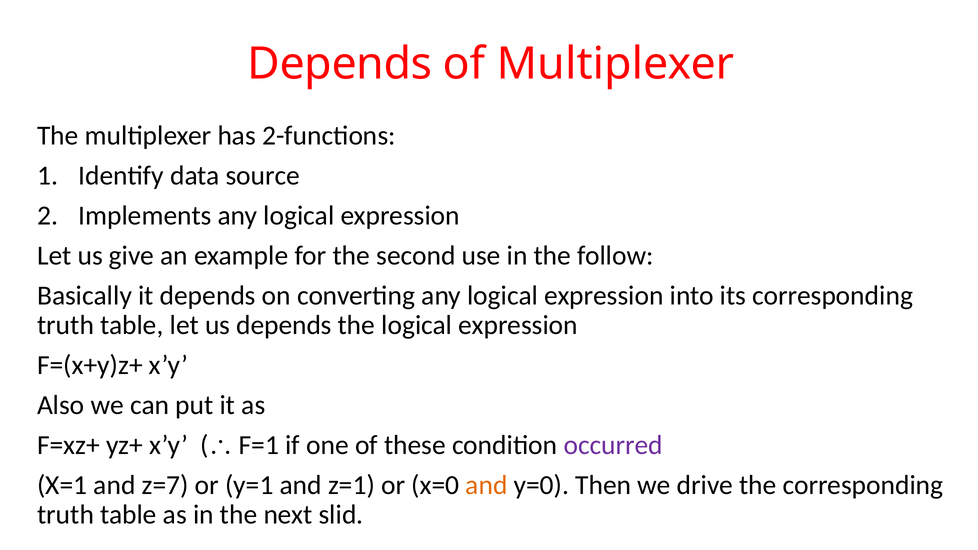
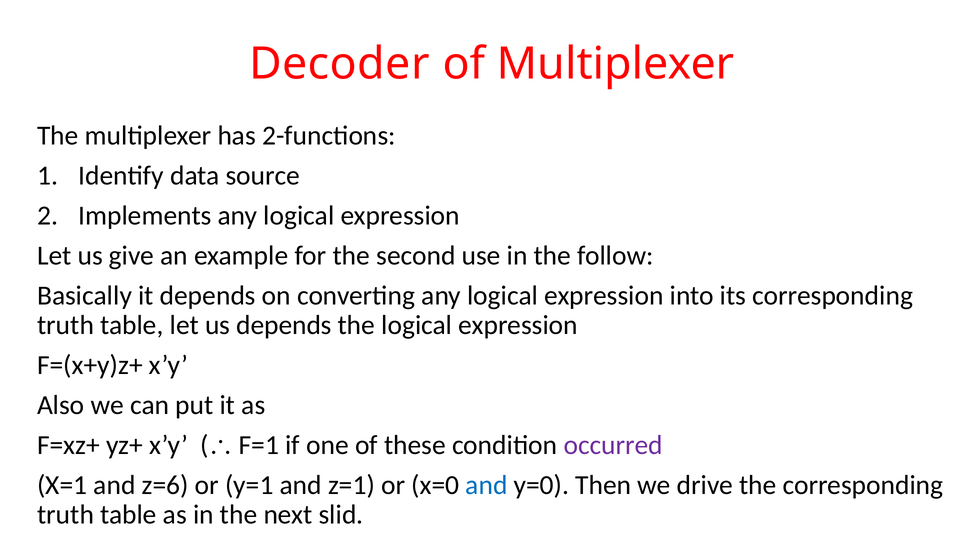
Depends at (340, 64): Depends -> Decoder
z=7: z=7 -> z=6
and at (486, 485) colour: orange -> blue
